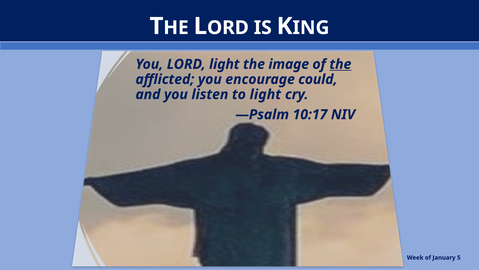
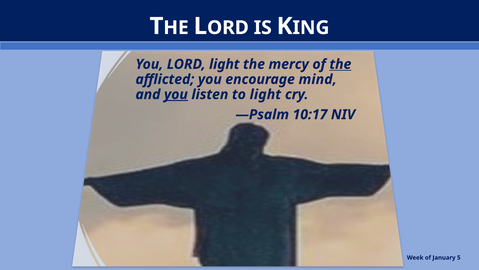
image: image -> mercy
could: could -> mind
you at (176, 94) underline: none -> present
